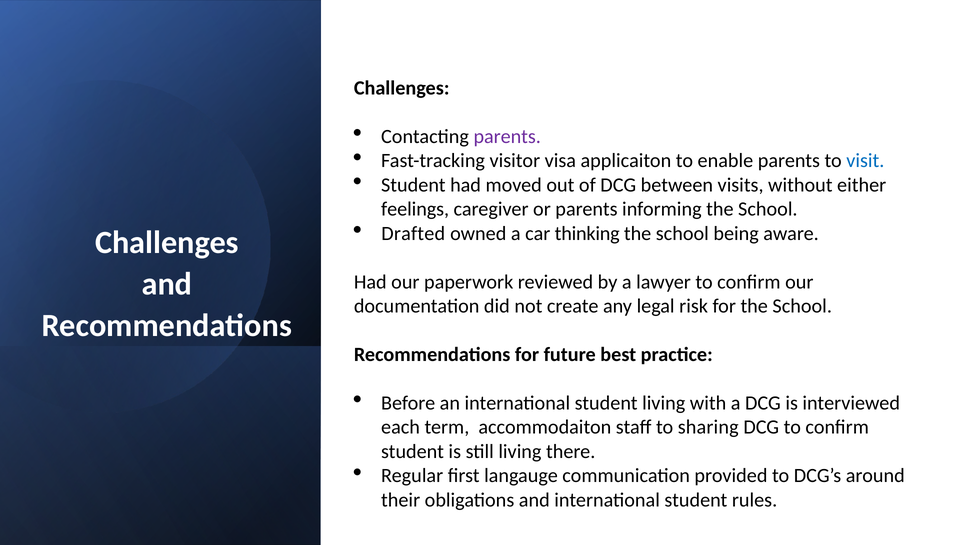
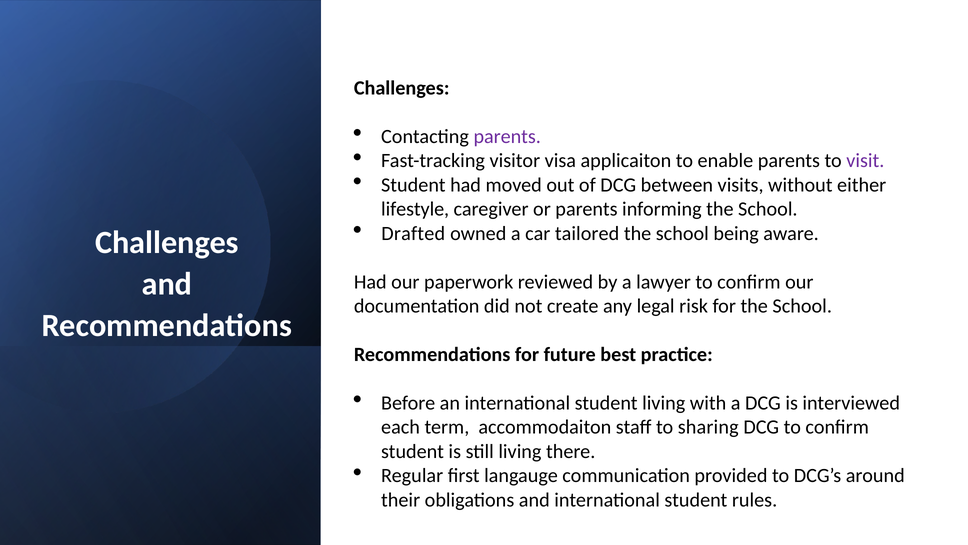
visit colour: blue -> purple
feelings: feelings -> lifestyle
thinking: thinking -> tailored
